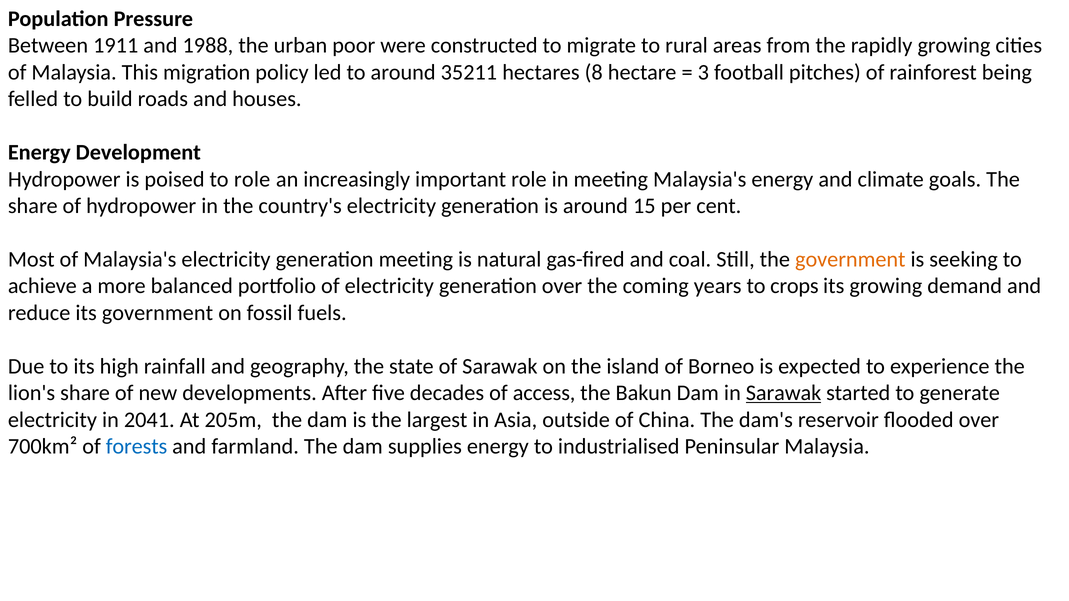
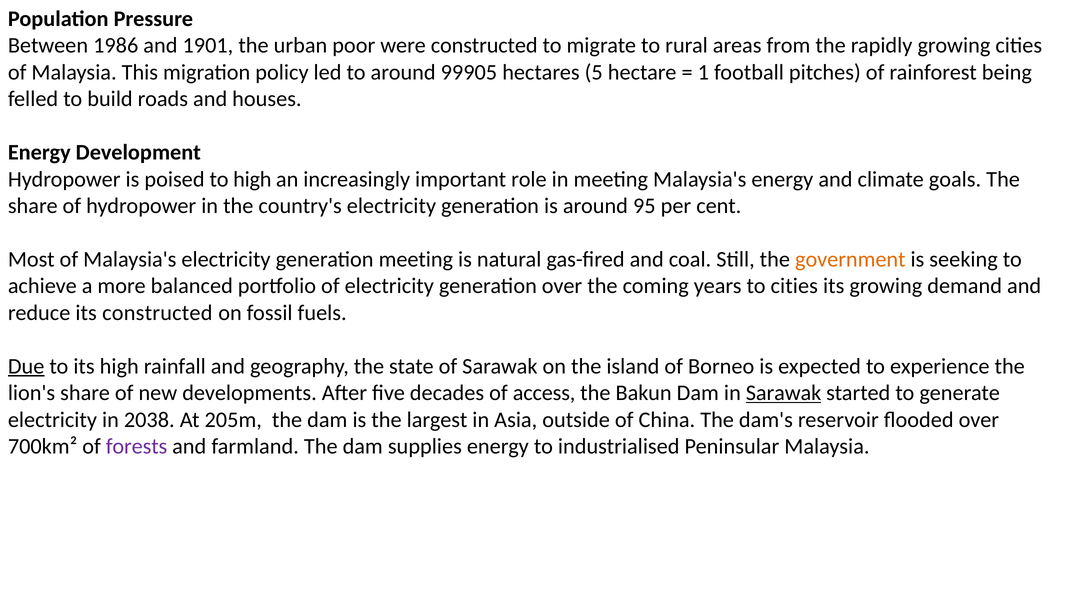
1911: 1911 -> 1986
1988: 1988 -> 1901
35211: 35211 -> 99905
8: 8 -> 5
3: 3 -> 1
to role: role -> high
15: 15 -> 95
to crops: crops -> cities
its government: government -> constructed
Due underline: none -> present
2041: 2041 -> 2038
forests colour: blue -> purple
